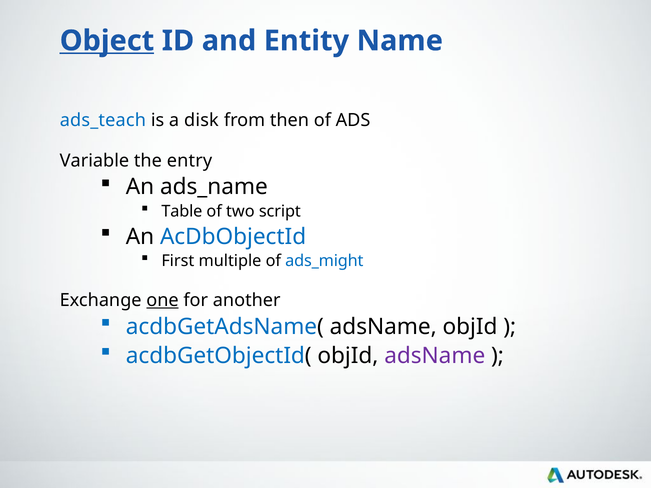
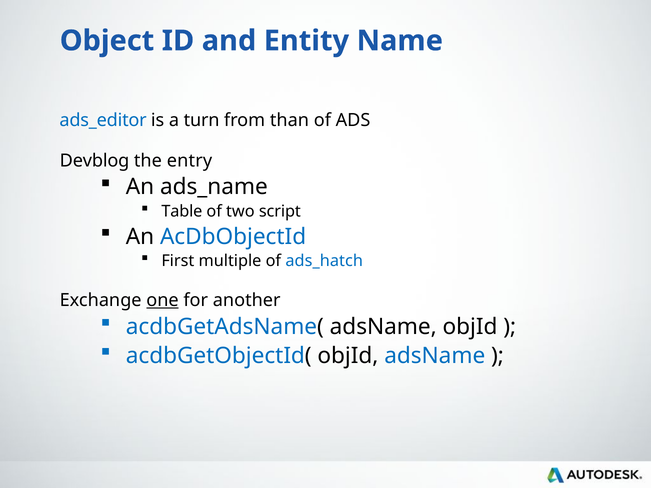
Object underline: present -> none
ads_teach: ads_teach -> ads_editor
disk: disk -> turn
then: then -> than
Variable: Variable -> Devblog
ads_might: ads_might -> ads_hatch
adsName at (435, 356) colour: purple -> blue
